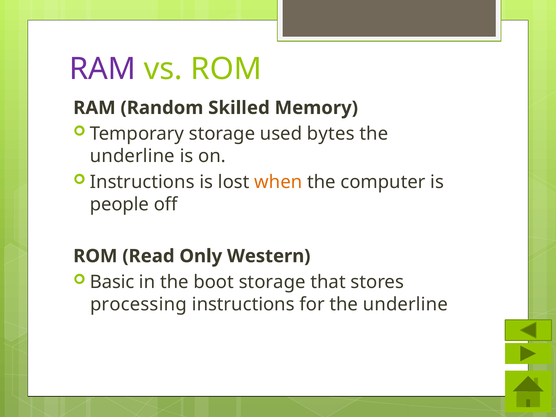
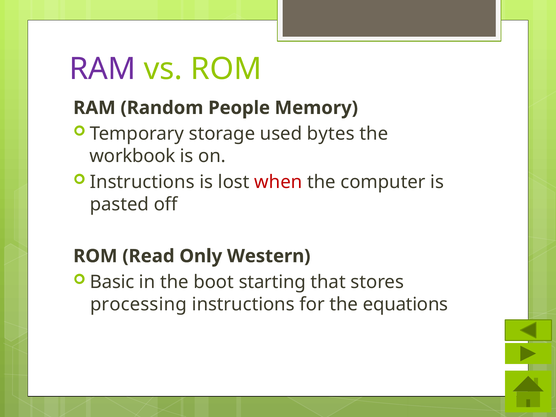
Skilled: Skilled -> People
underline at (132, 156): underline -> workbook
when colour: orange -> red
people: people -> pasted
boot storage: storage -> starting
for the underline: underline -> equations
